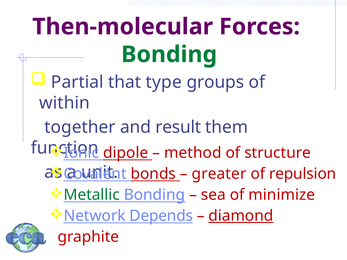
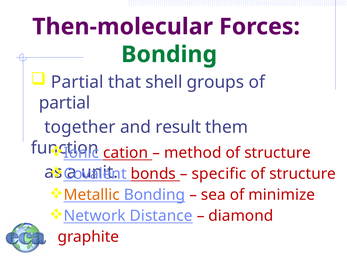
type: type -> shell
within at (65, 103): within -> partial
dipole: dipole -> cation
greater: greater -> specific
repulsion at (303, 174): repulsion -> structure
Metallic colour: green -> orange
Depends: Depends -> Distance
diamond underline: present -> none
